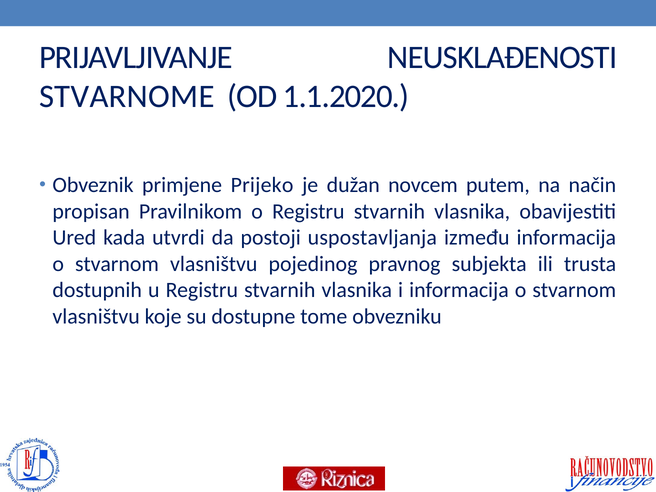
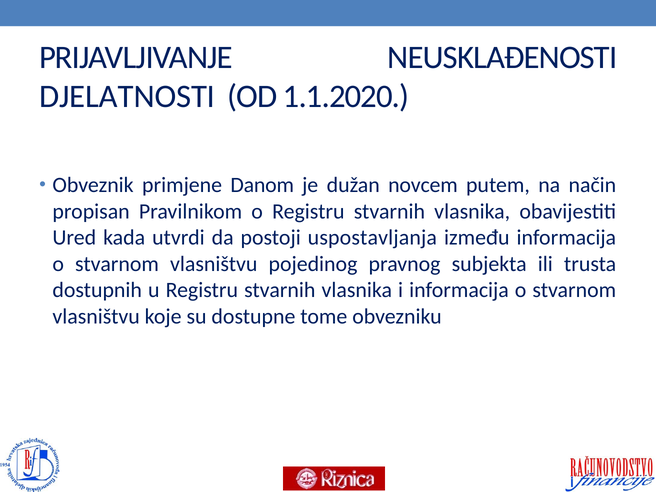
STVARNOME: STVARNOME -> DJELATNOSTI
Prijeko: Prijeko -> Danom
